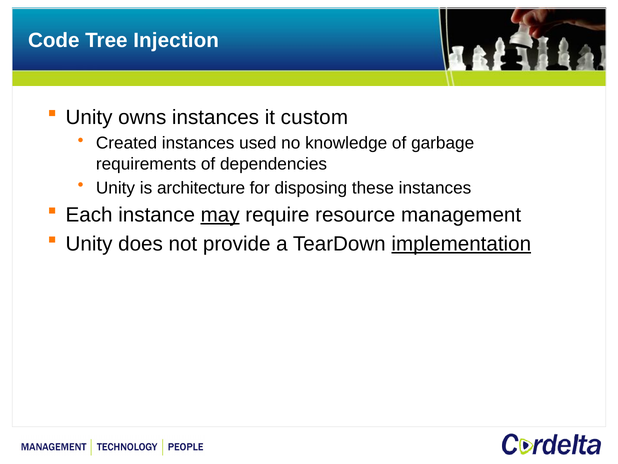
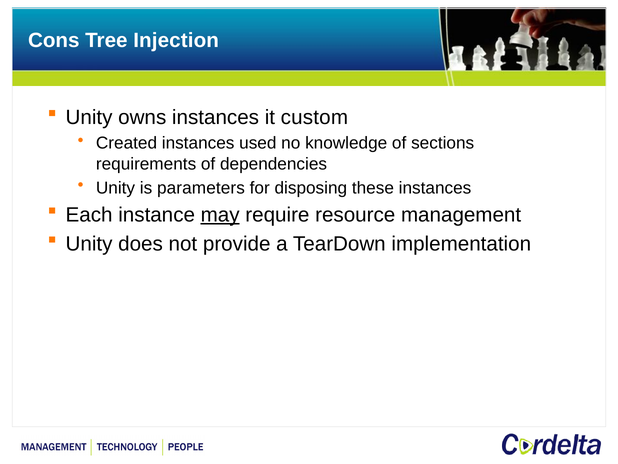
Code: Code -> Cons
garbage: garbage -> sections
architecture: architecture -> parameters
implementation underline: present -> none
